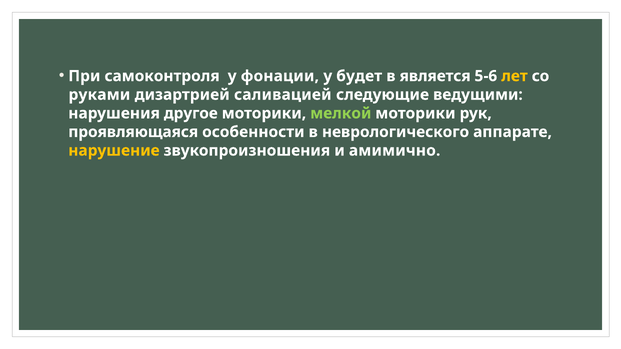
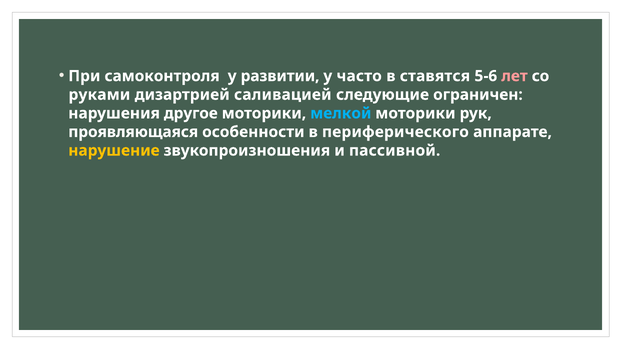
фонации: фонации -> развитии
будет: будет -> часто
является: является -> ставятся
лет colour: yellow -> pink
ведущими: ведущими -> ограничен
мелкой colour: light green -> light blue
неврологического: неврологического -> периферического
амимично: амимично -> пассивной
